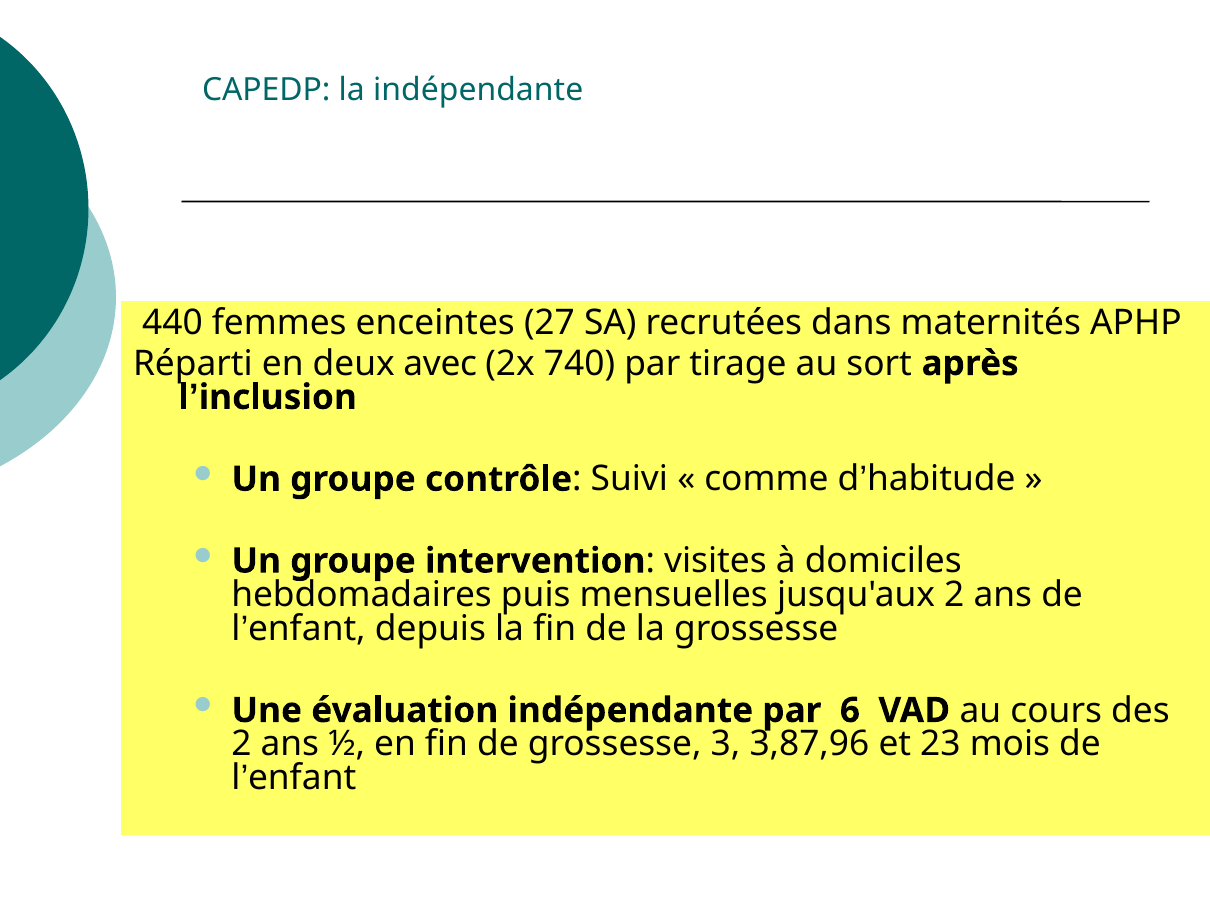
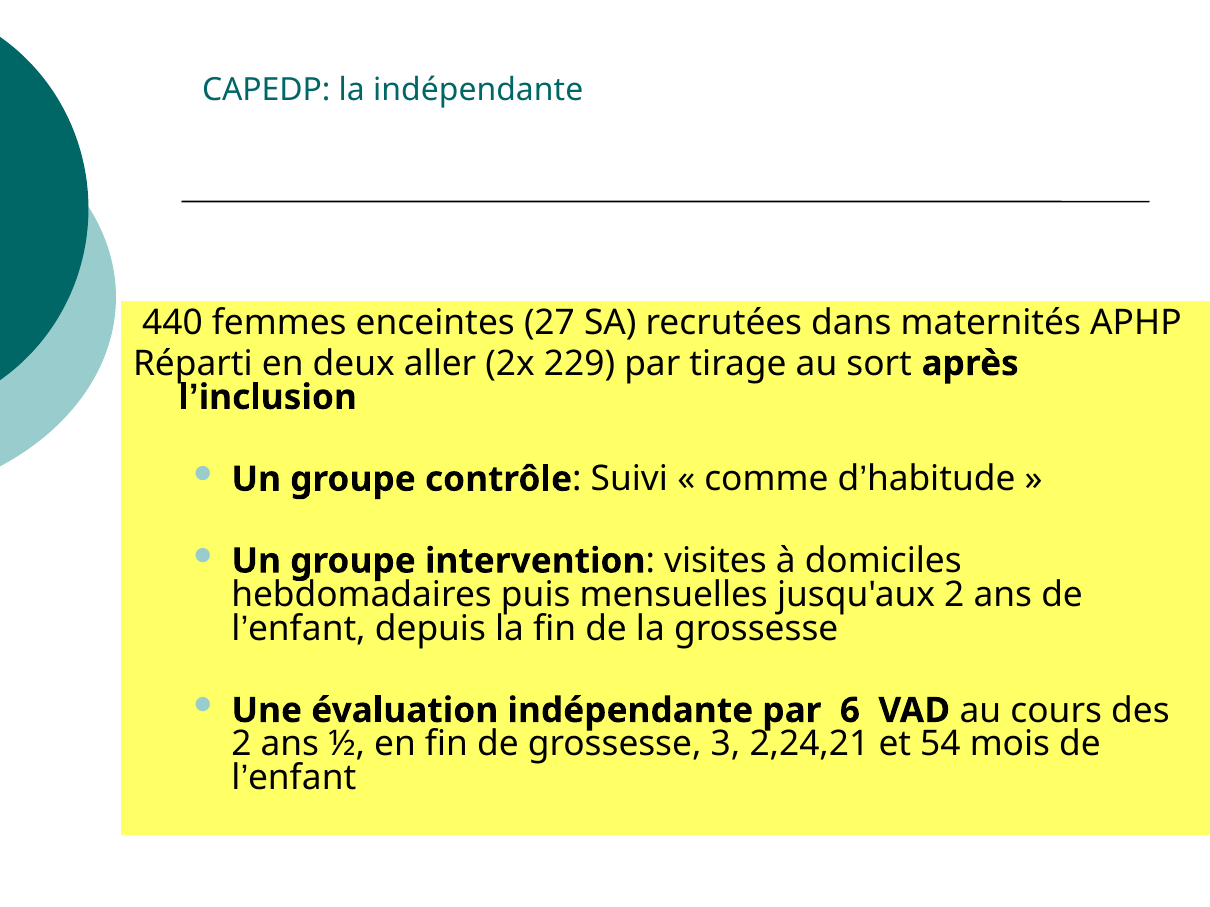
avec: avec -> aller
740: 740 -> 229
3,87,96: 3,87,96 -> 2,24,21
23: 23 -> 54
